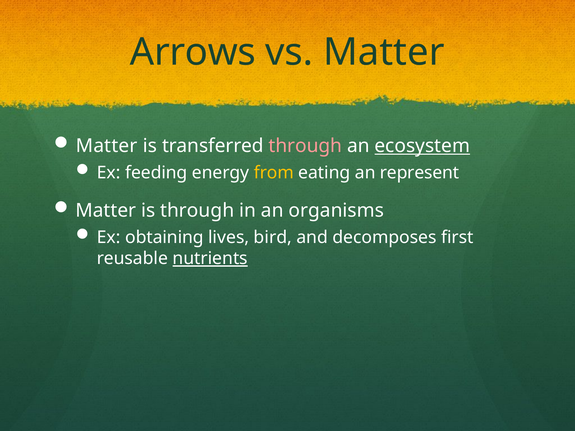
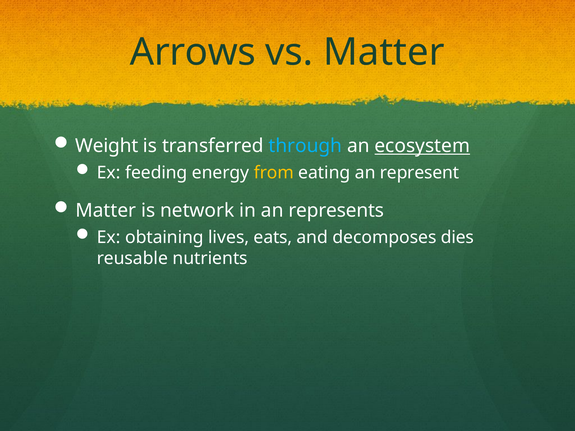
Matter at (107, 146): Matter -> Weight
through at (305, 146) colour: pink -> light blue
is through: through -> network
organisms: organisms -> represents
bird: bird -> eats
first: first -> dies
nutrients underline: present -> none
